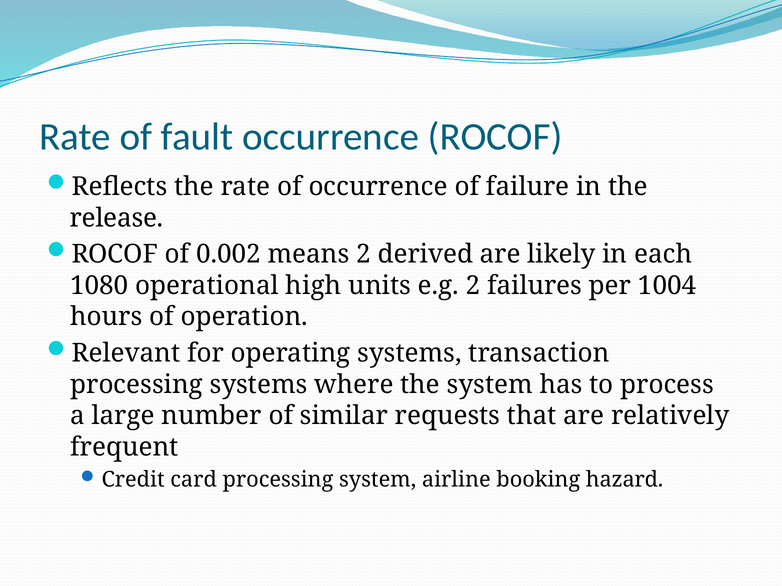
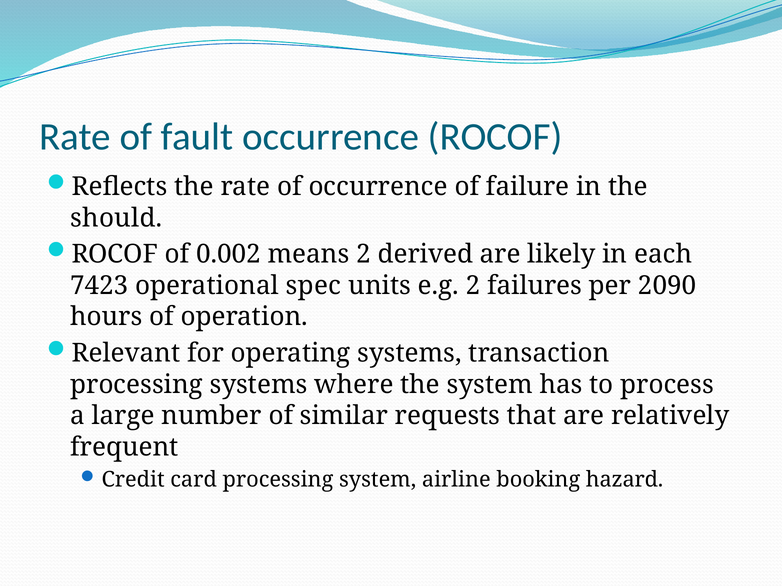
release: release -> should
1080: 1080 -> 7423
high: high -> spec
1004: 1004 -> 2090
